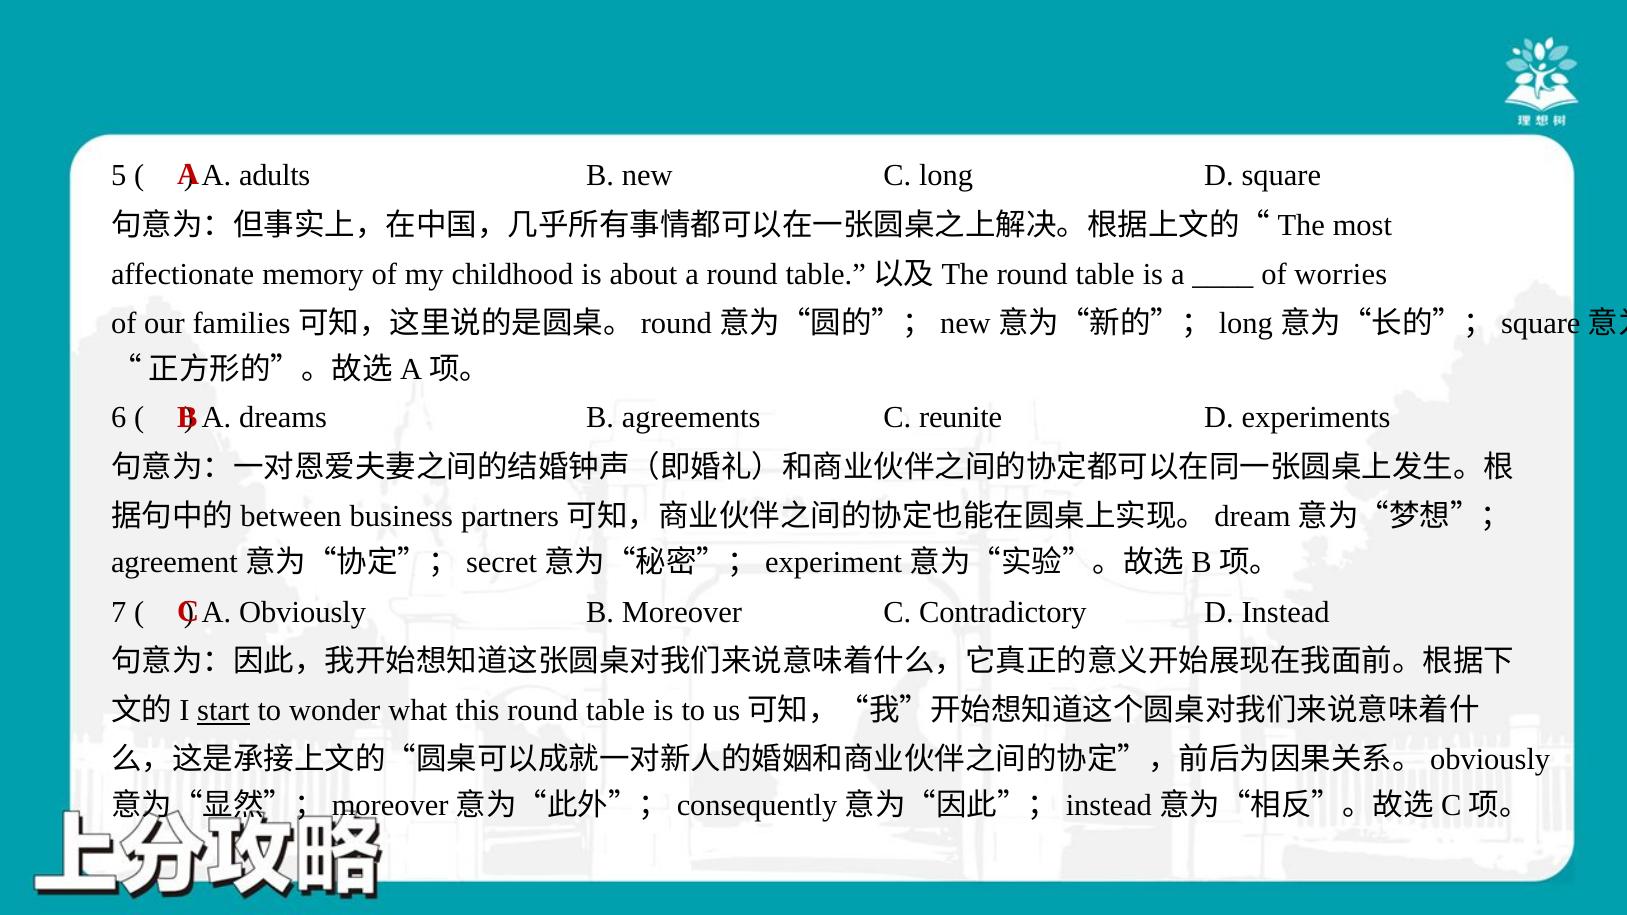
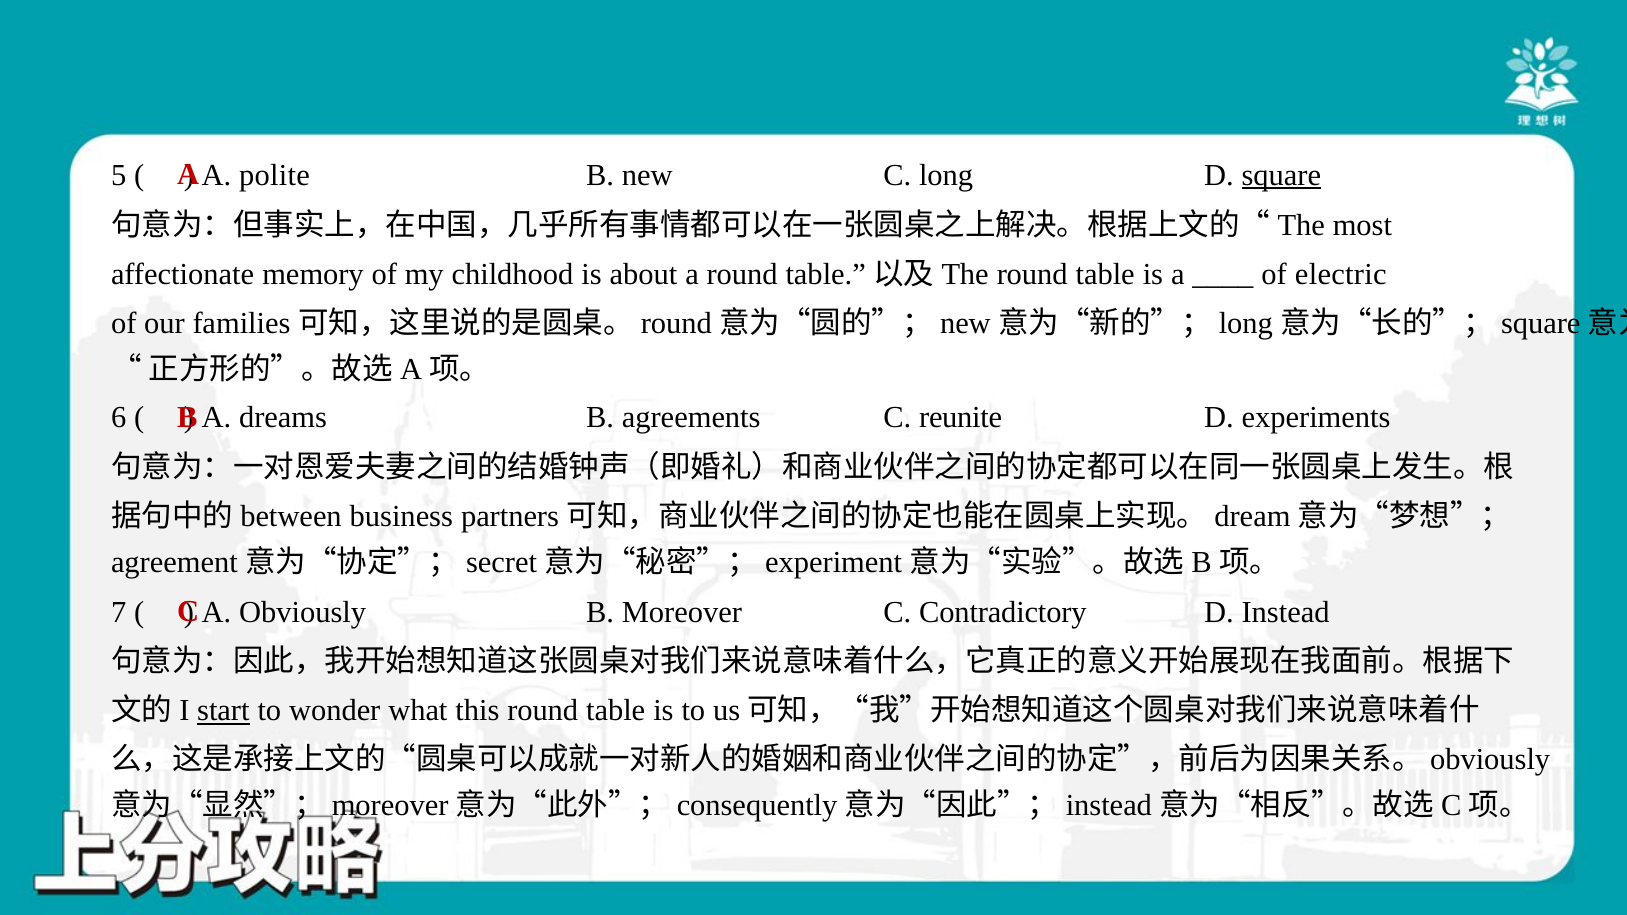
adults: adults -> polite
square underline: none -> present
worries: worries -> electric
